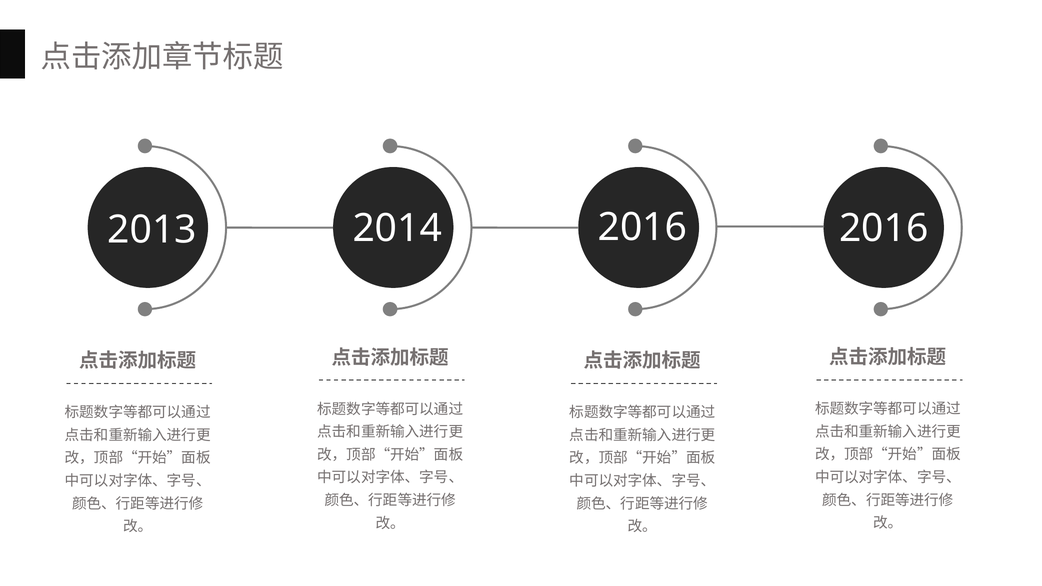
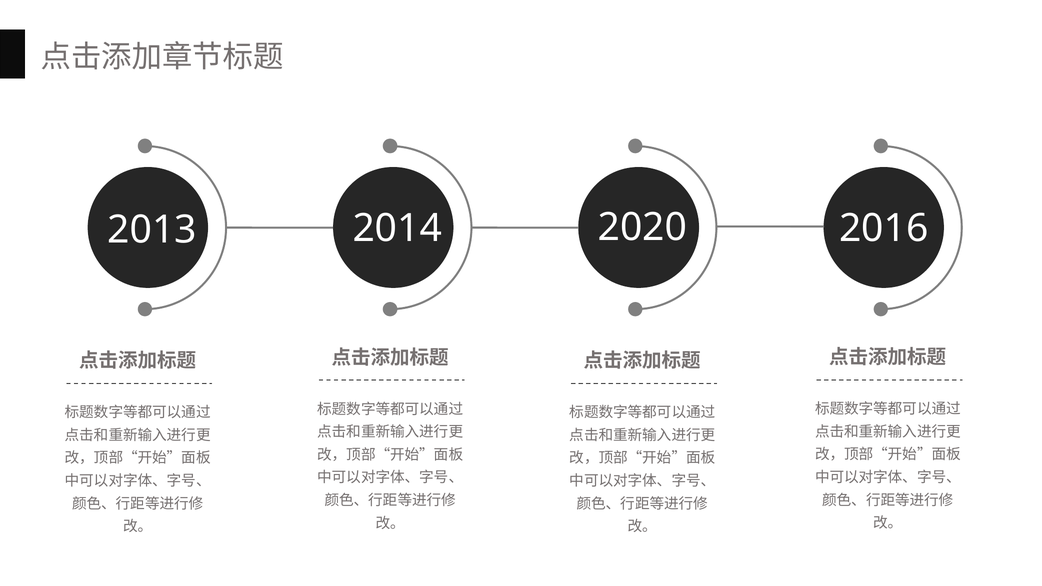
2014 2016: 2016 -> 2020
